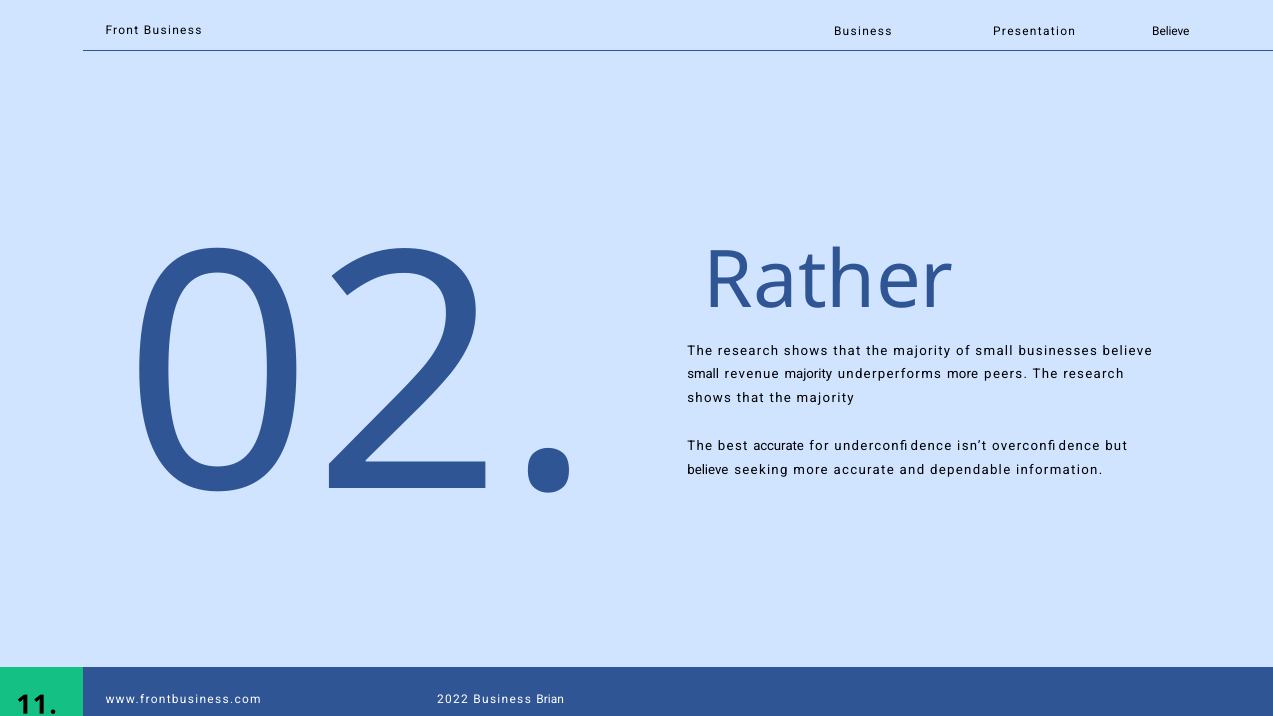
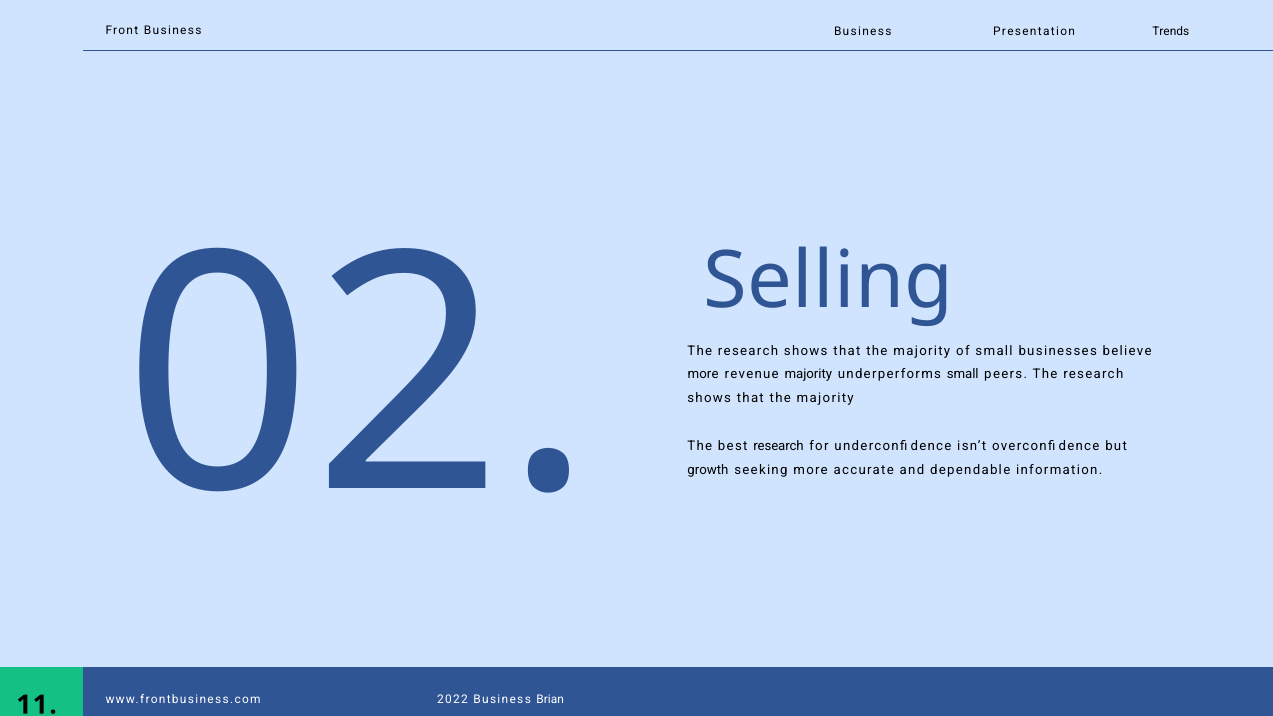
Presentation Believe: Believe -> Trends
Rather: Rather -> Selling
small at (703, 375): small -> more
underperforms more: more -> small
best accurate: accurate -> research
believe at (708, 470): believe -> growth
